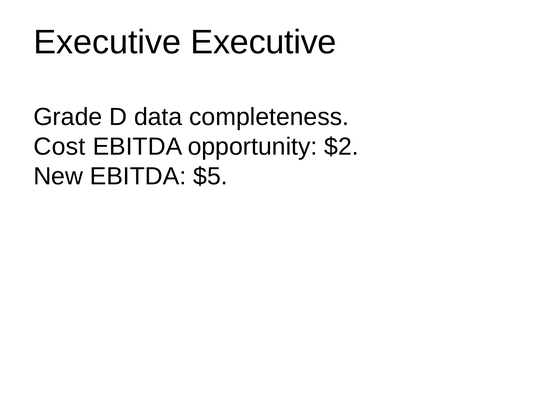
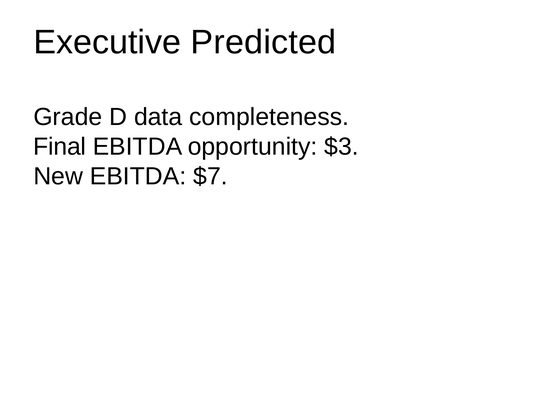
Executive Executive: Executive -> Predicted
Cost: Cost -> Final
$2: $2 -> $3
$5: $5 -> $7
